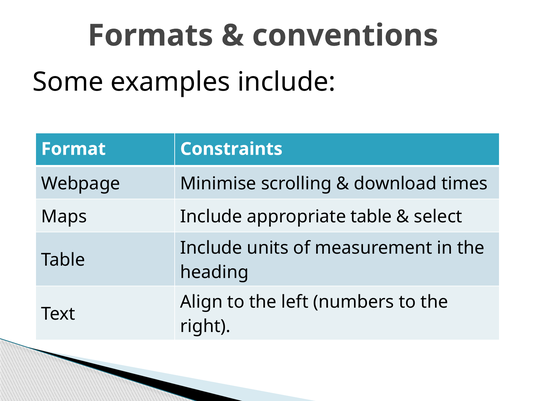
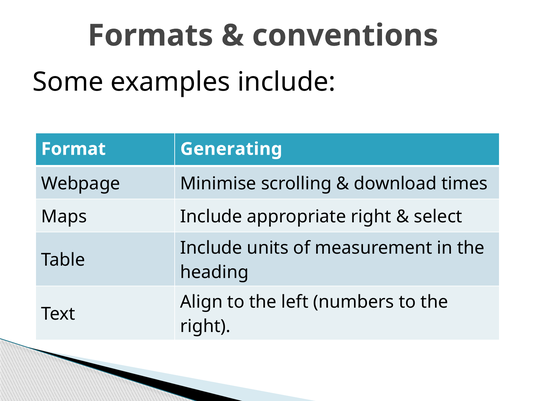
Constraints: Constraints -> Generating
appropriate table: table -> right
